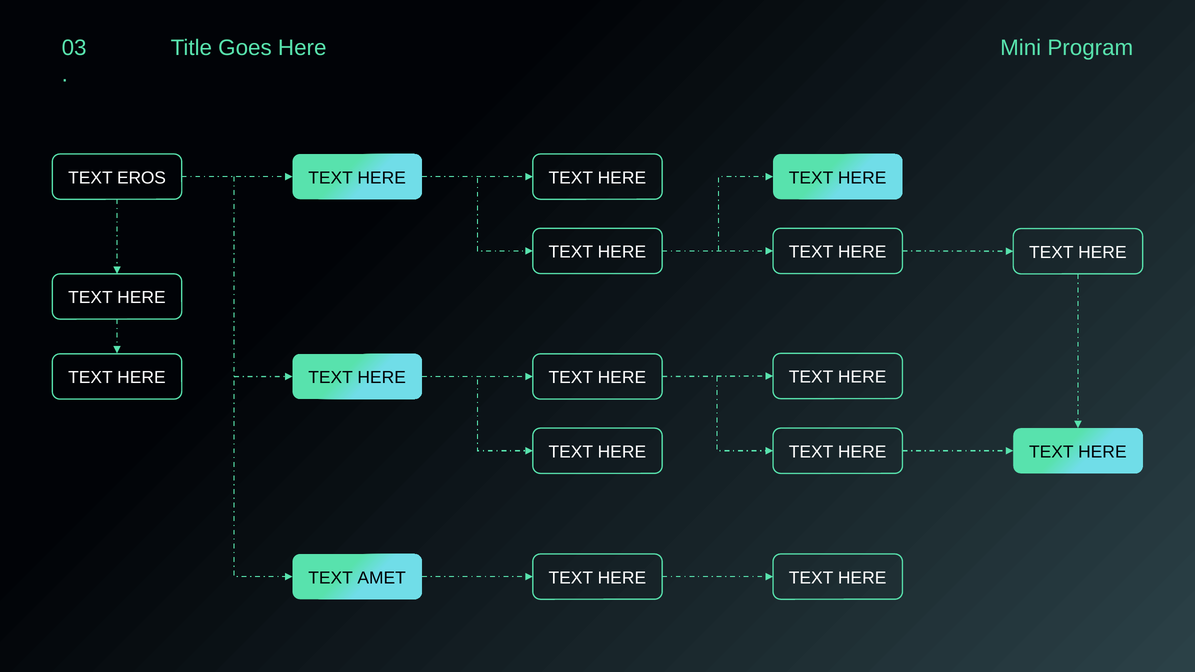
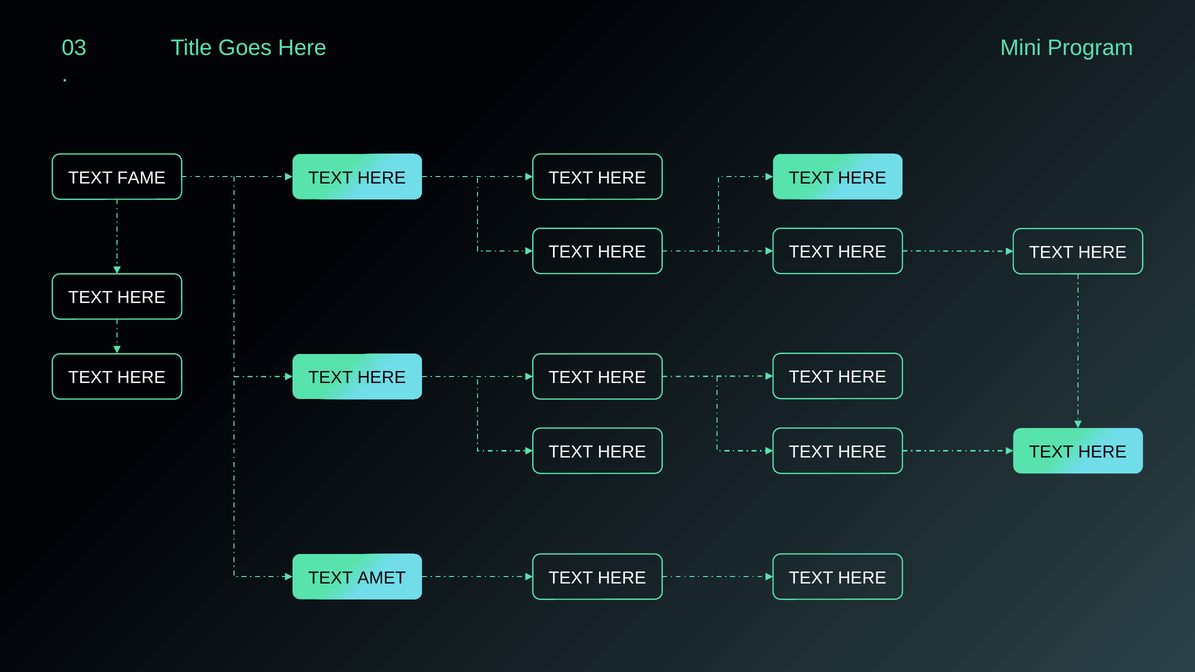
EROS: EROS -> FAME
